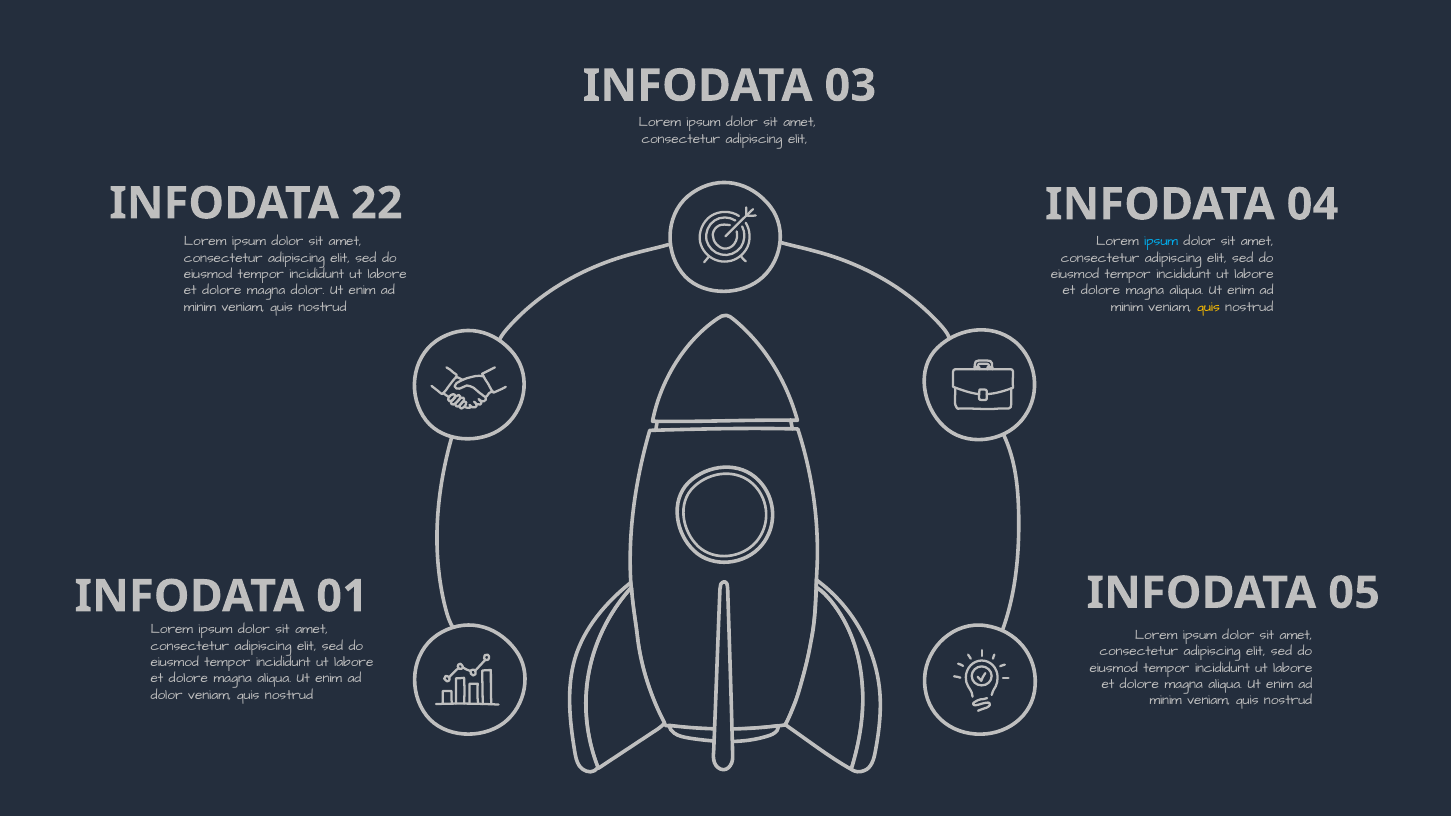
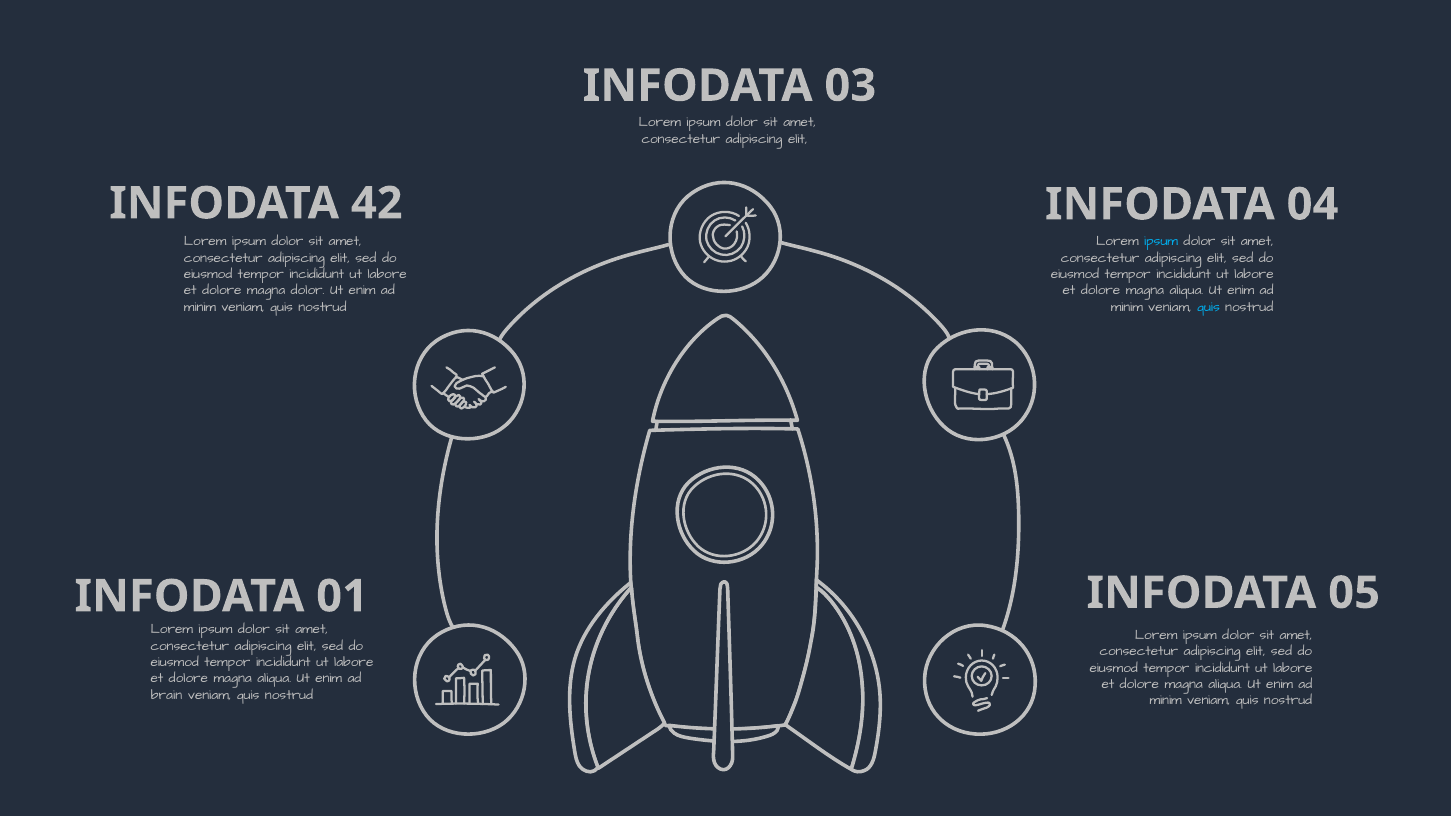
22: 22 -> 42
quis at (1208, 307) colour: yellow -> light blue
dolor at (167, 695): dolor -> brain
